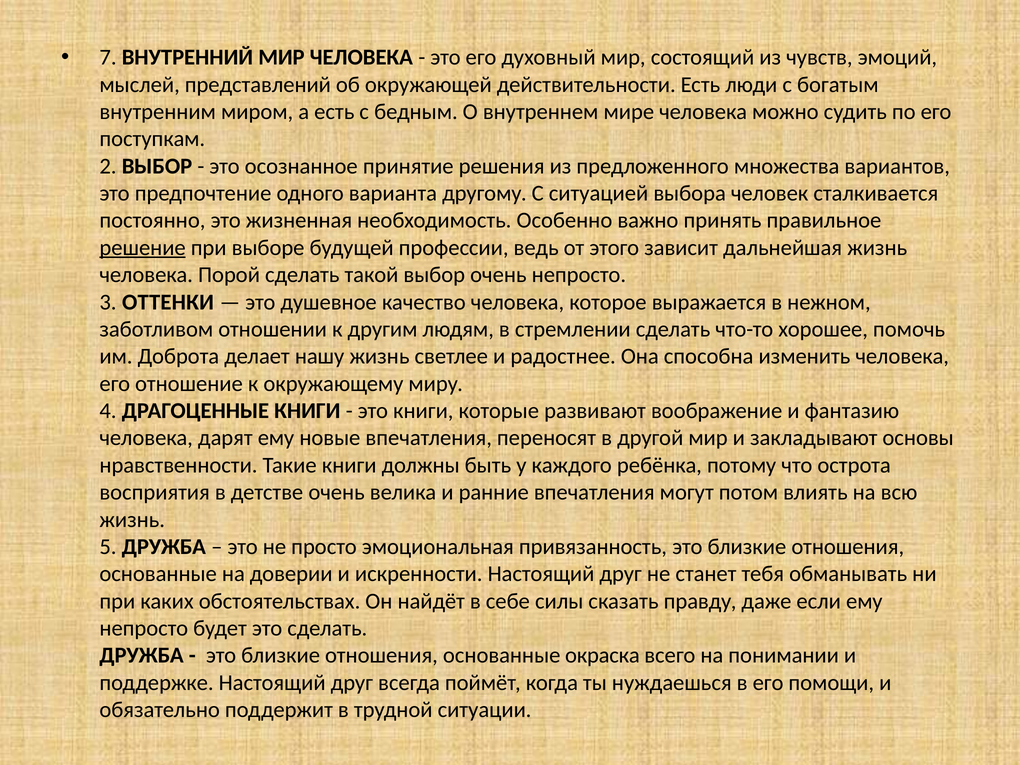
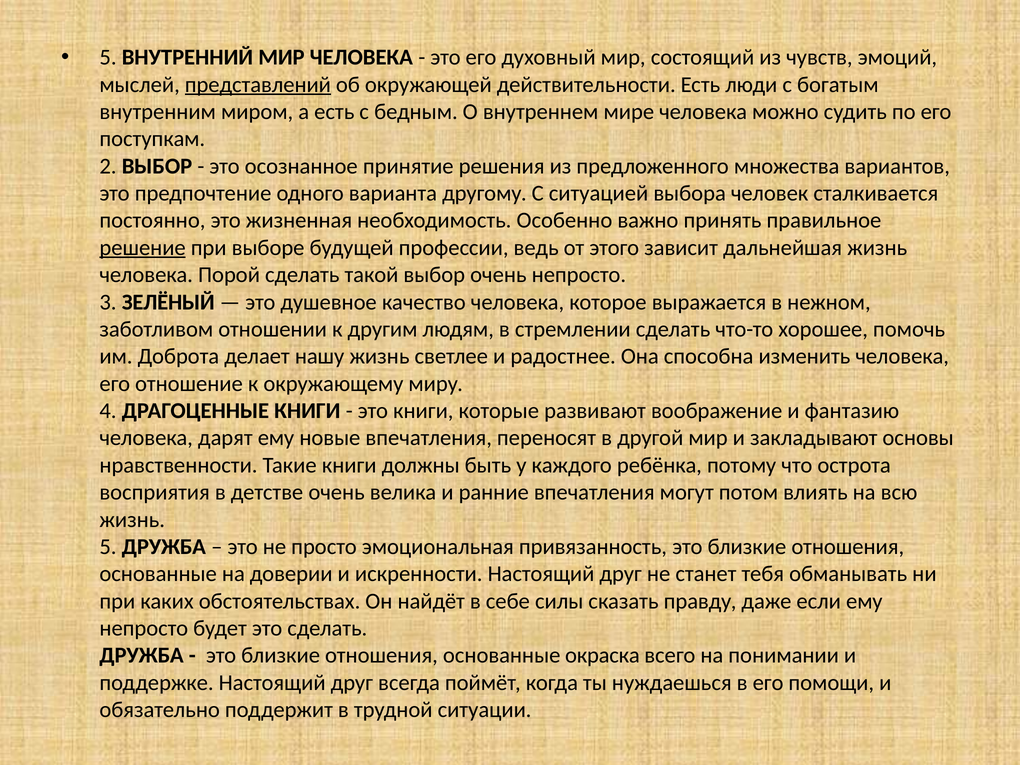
7 at (108, 57): 7 -> 5
представлений underline: none -> present
ОТТЕНКИ: ОТТЕНКИ -> ЗЕЛЁНЫЙ
